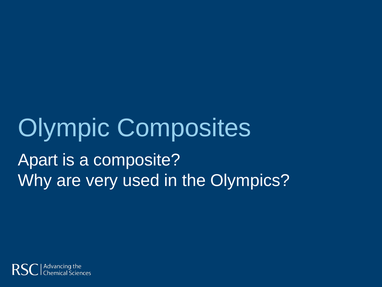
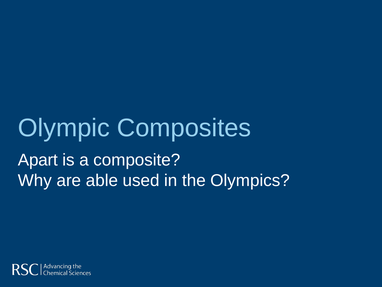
very: very -> able
